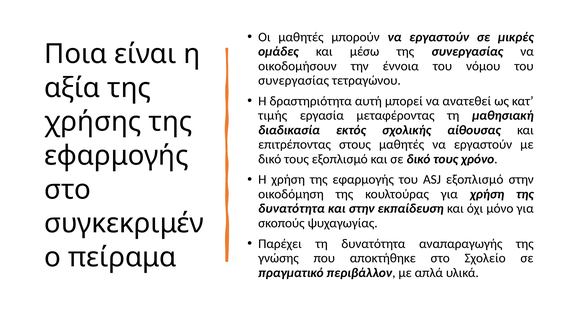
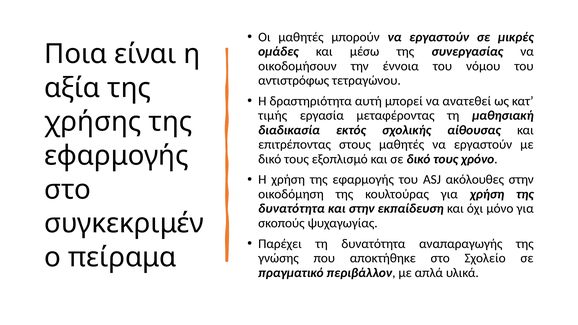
συνεργασίας at (294, 81): συνεργασίας -> αντιστρόφως
ASJ εξοπλισμό: εξοπλισμό -> ακόλουθες
